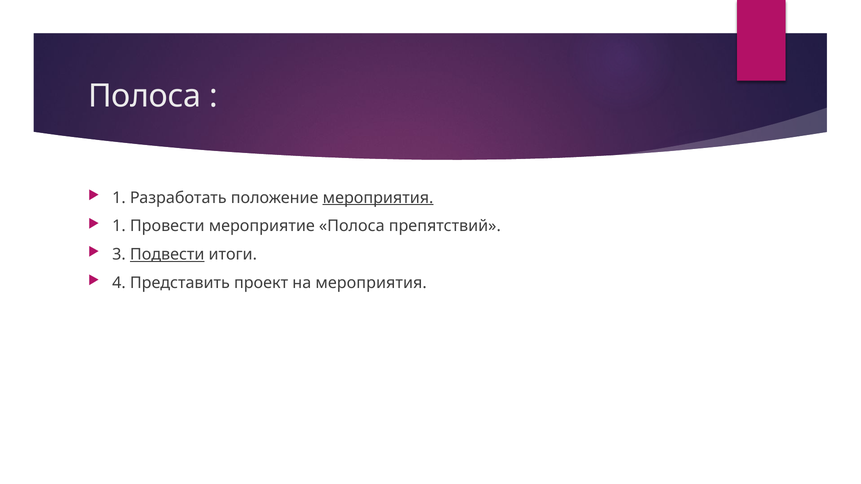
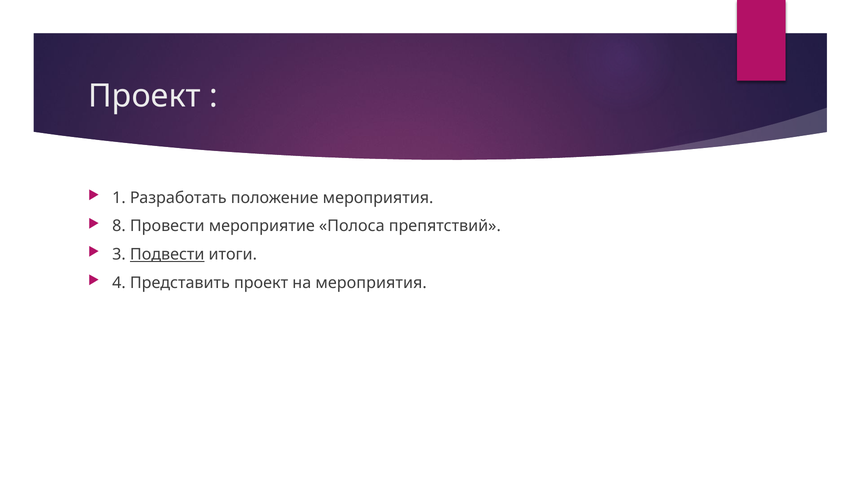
Полоса at (145, 96): Полоса -> Проект
мероприятия at (378, 198) underline: present -> none
1 at (119, 226): 1 -> 8
